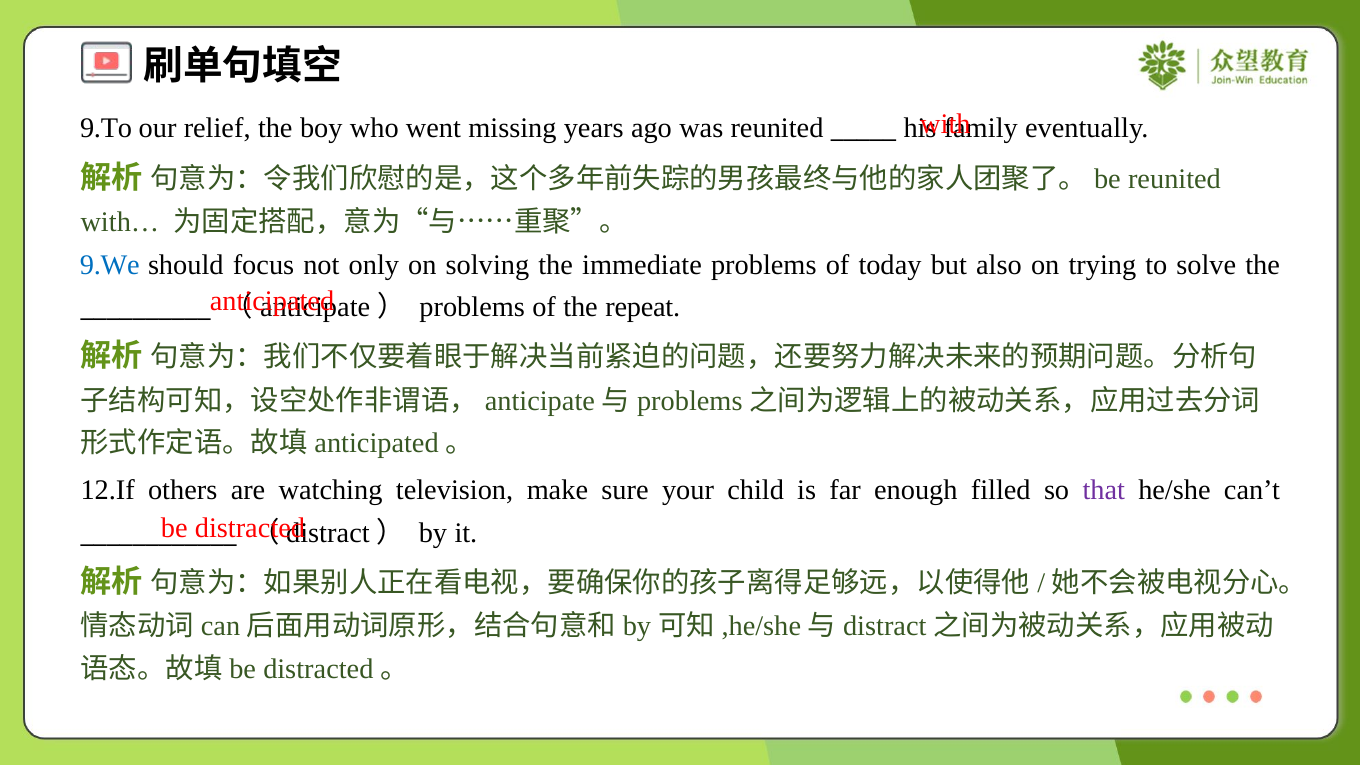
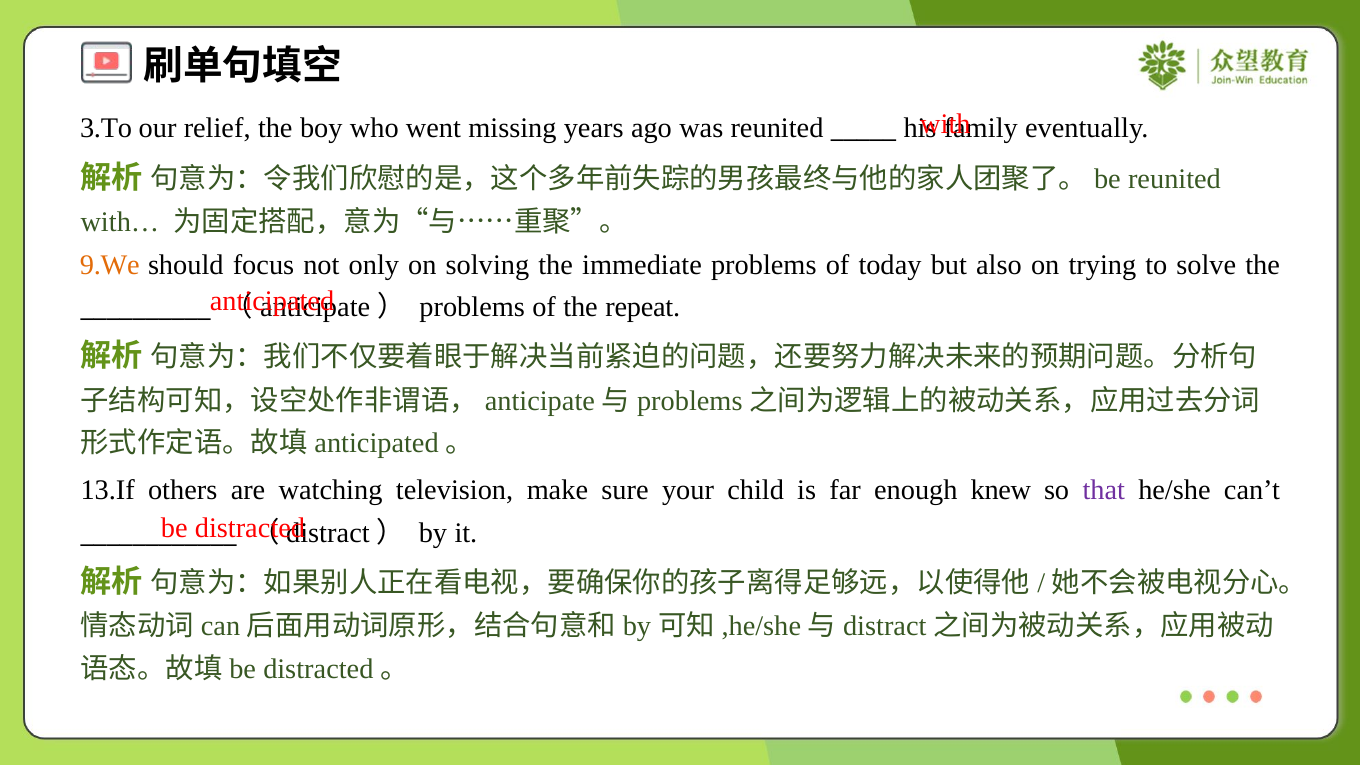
9.To: 9.To -> 3.To
9.We colour: blue -> orange
12.If: 12.If -> 13.If
filled: filled -> knew
